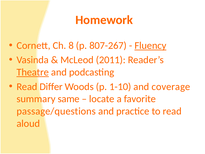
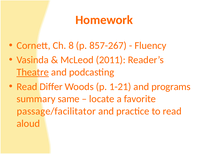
807-267: 807-267 -> 857-267
Fluency underline: present -> none
1-10: 1-10 -> 1-21
coverage: coverage -> programs
passage/questions: passage/questions -> passage/facilitator
